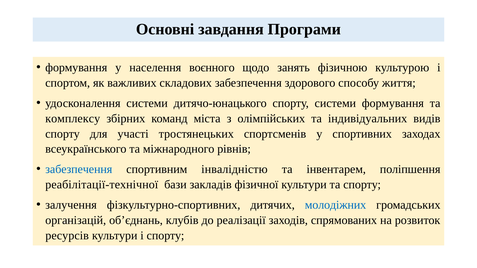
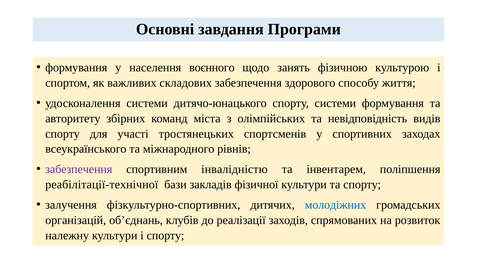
комплексу: комплексу -> авторитету
індивідуальних: індивідуальних -> невідповідність
забезпечення at (79, 169) colour: blue -> purple
ресурсів: ресурсів -> належну
